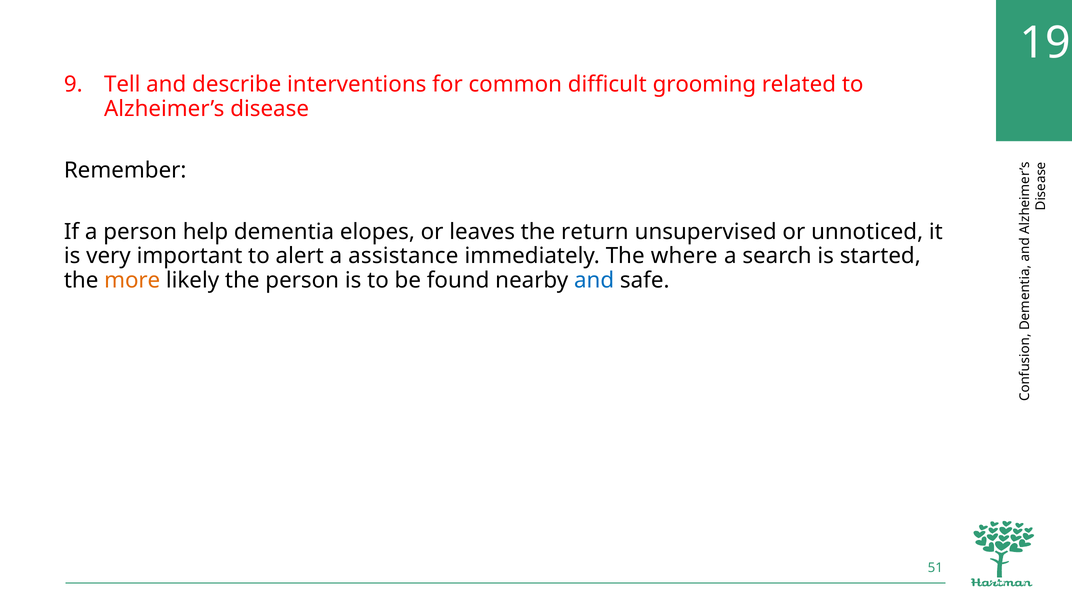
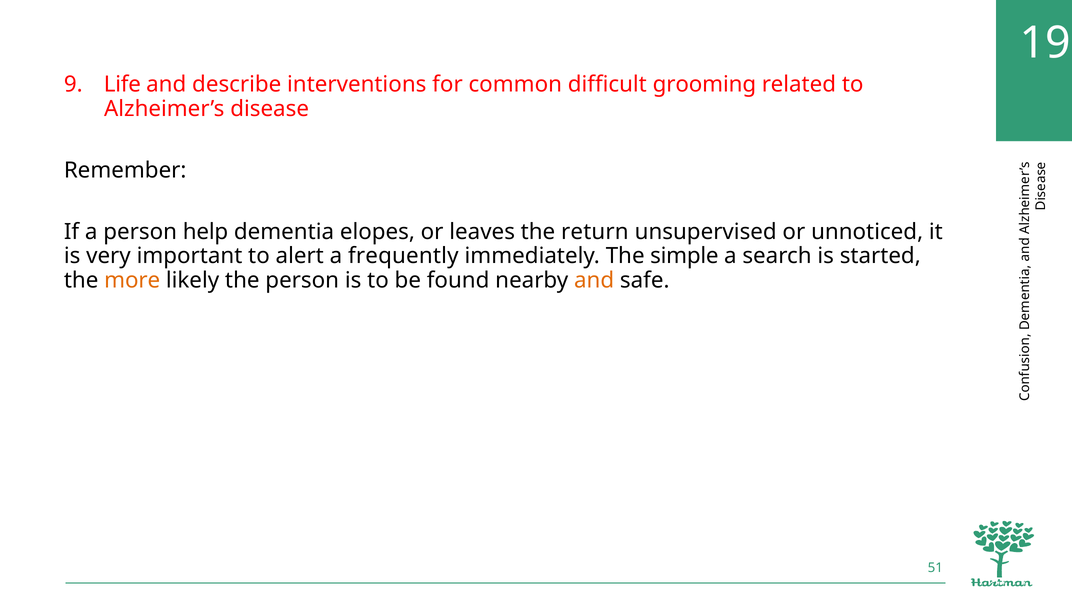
Tell: Tell -> Life
assistance: assistance -> frequently
where: where -> simple
and at (594, 280) colour: blue -> orange
